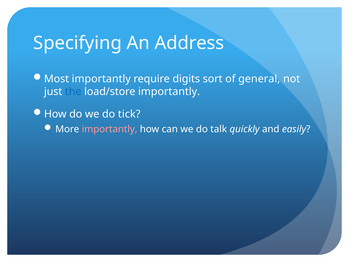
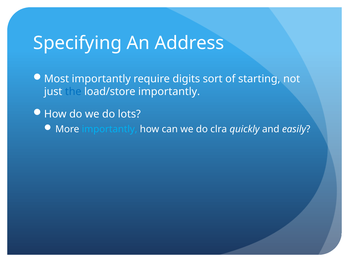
general: general -> starting
tick: tick -> lots
importantly at (110, 129) colour: pink -> light blue
talk: talk -> clra
